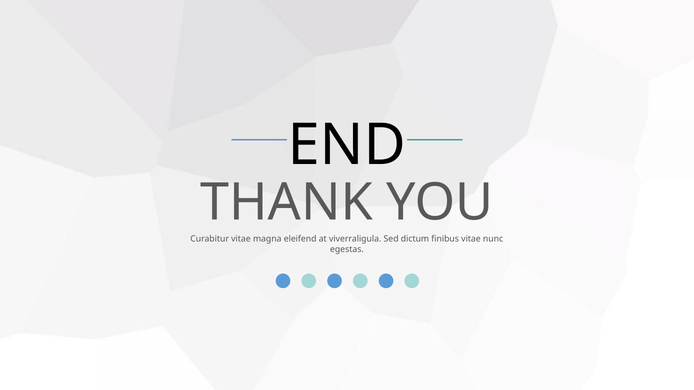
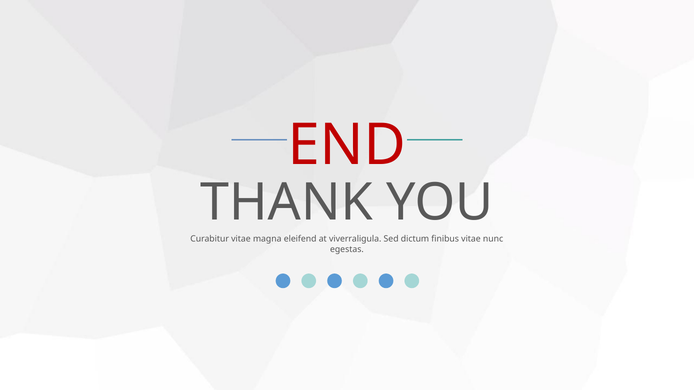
END colour: black -> red
